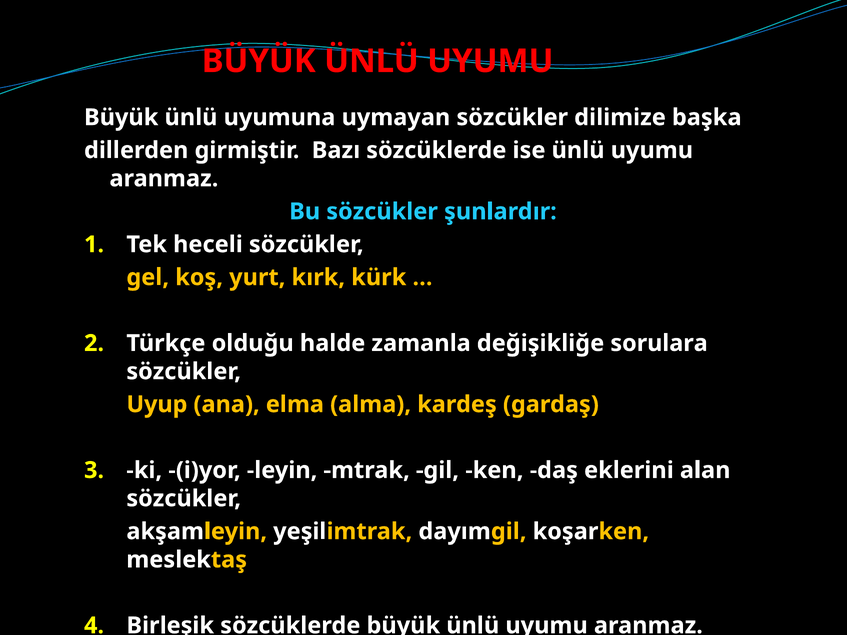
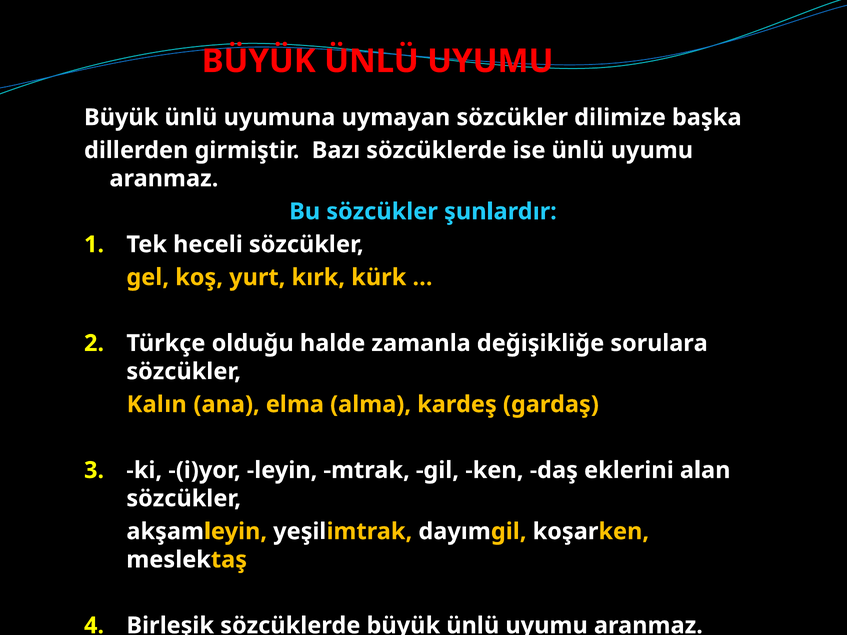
Uyup: Uyup -> Kalın
